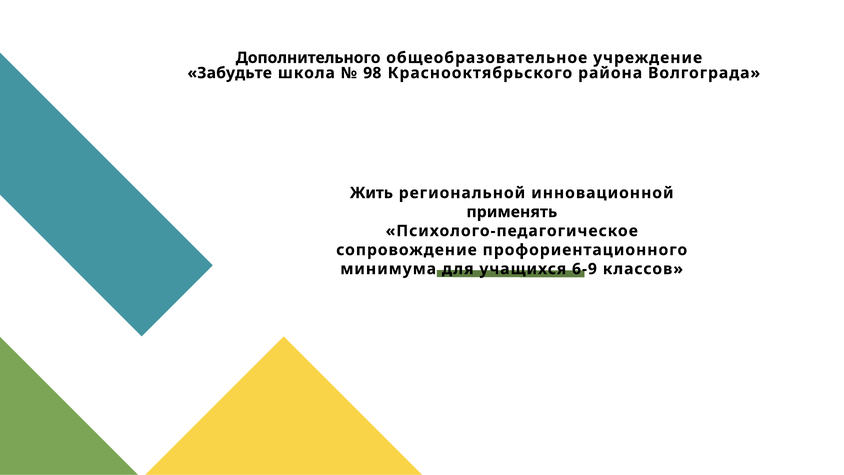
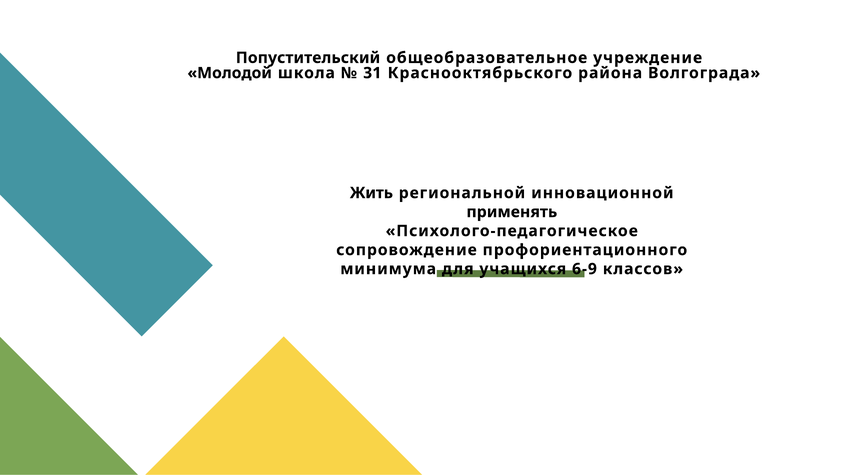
Дополнительного: Дополнительного -> Попустительский
Забудьте: Забудьте -> Молодой
98: 98 -> 31
